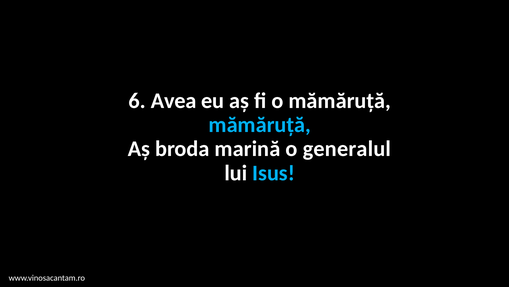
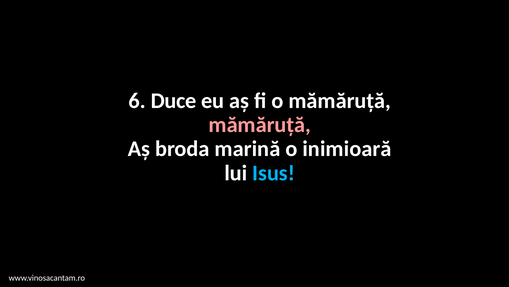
Avea: Avea -> Duce
mămăruță at (260, 125) colour: light blue -> pink
generalul: generalul -> inimioară
